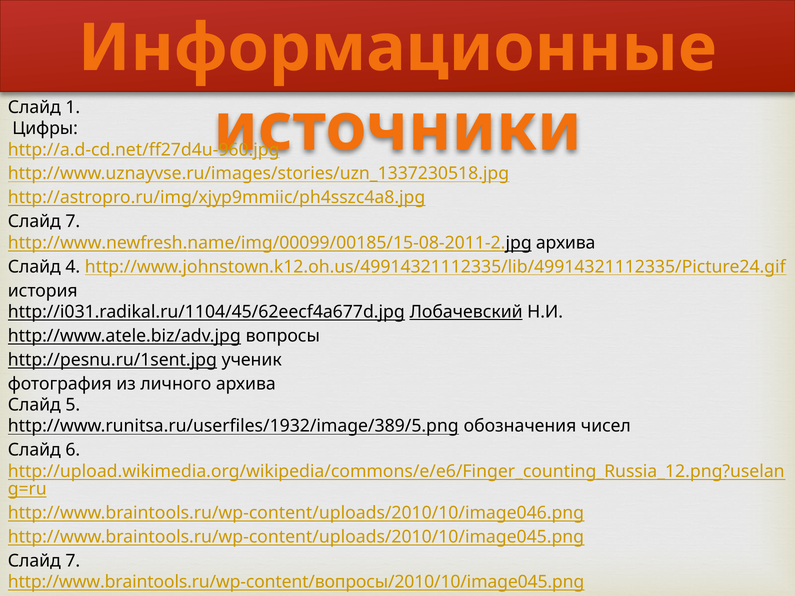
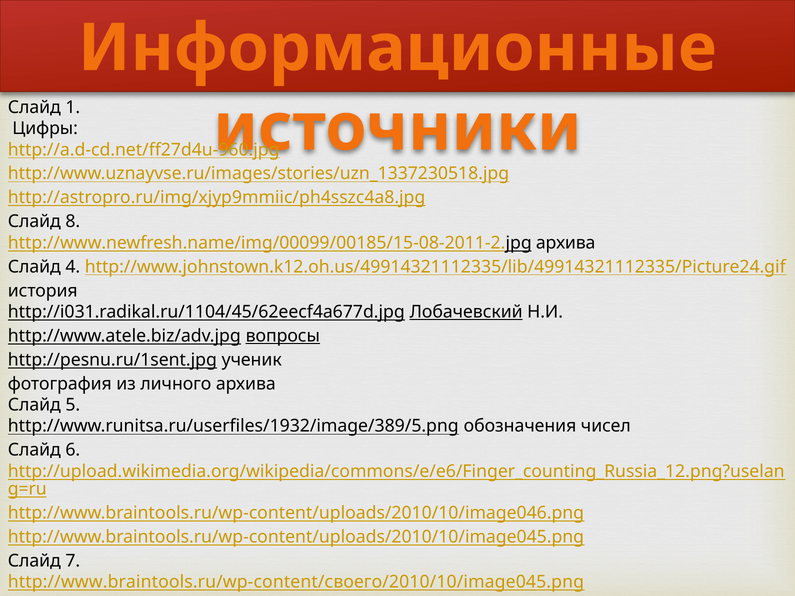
7 at (73, 222): 7 -> 8
вопросы underline: none -> present
http://www.braintools.ru/wp-content/вопросы/2010/10/image045.png: http://www.braintools.ru/wp-content/вопросы/2010/10/image045.png -> http://www.braintools.ru/wp-content/своего/2010/10/image045.png
